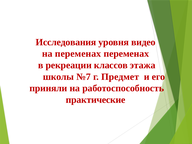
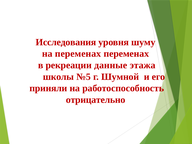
видео: видео -> шуму
классов: классов -> данные
№7: №7 -> №5
Предмет: Предмет -> Шумной
практические: практические -> отрицательно
